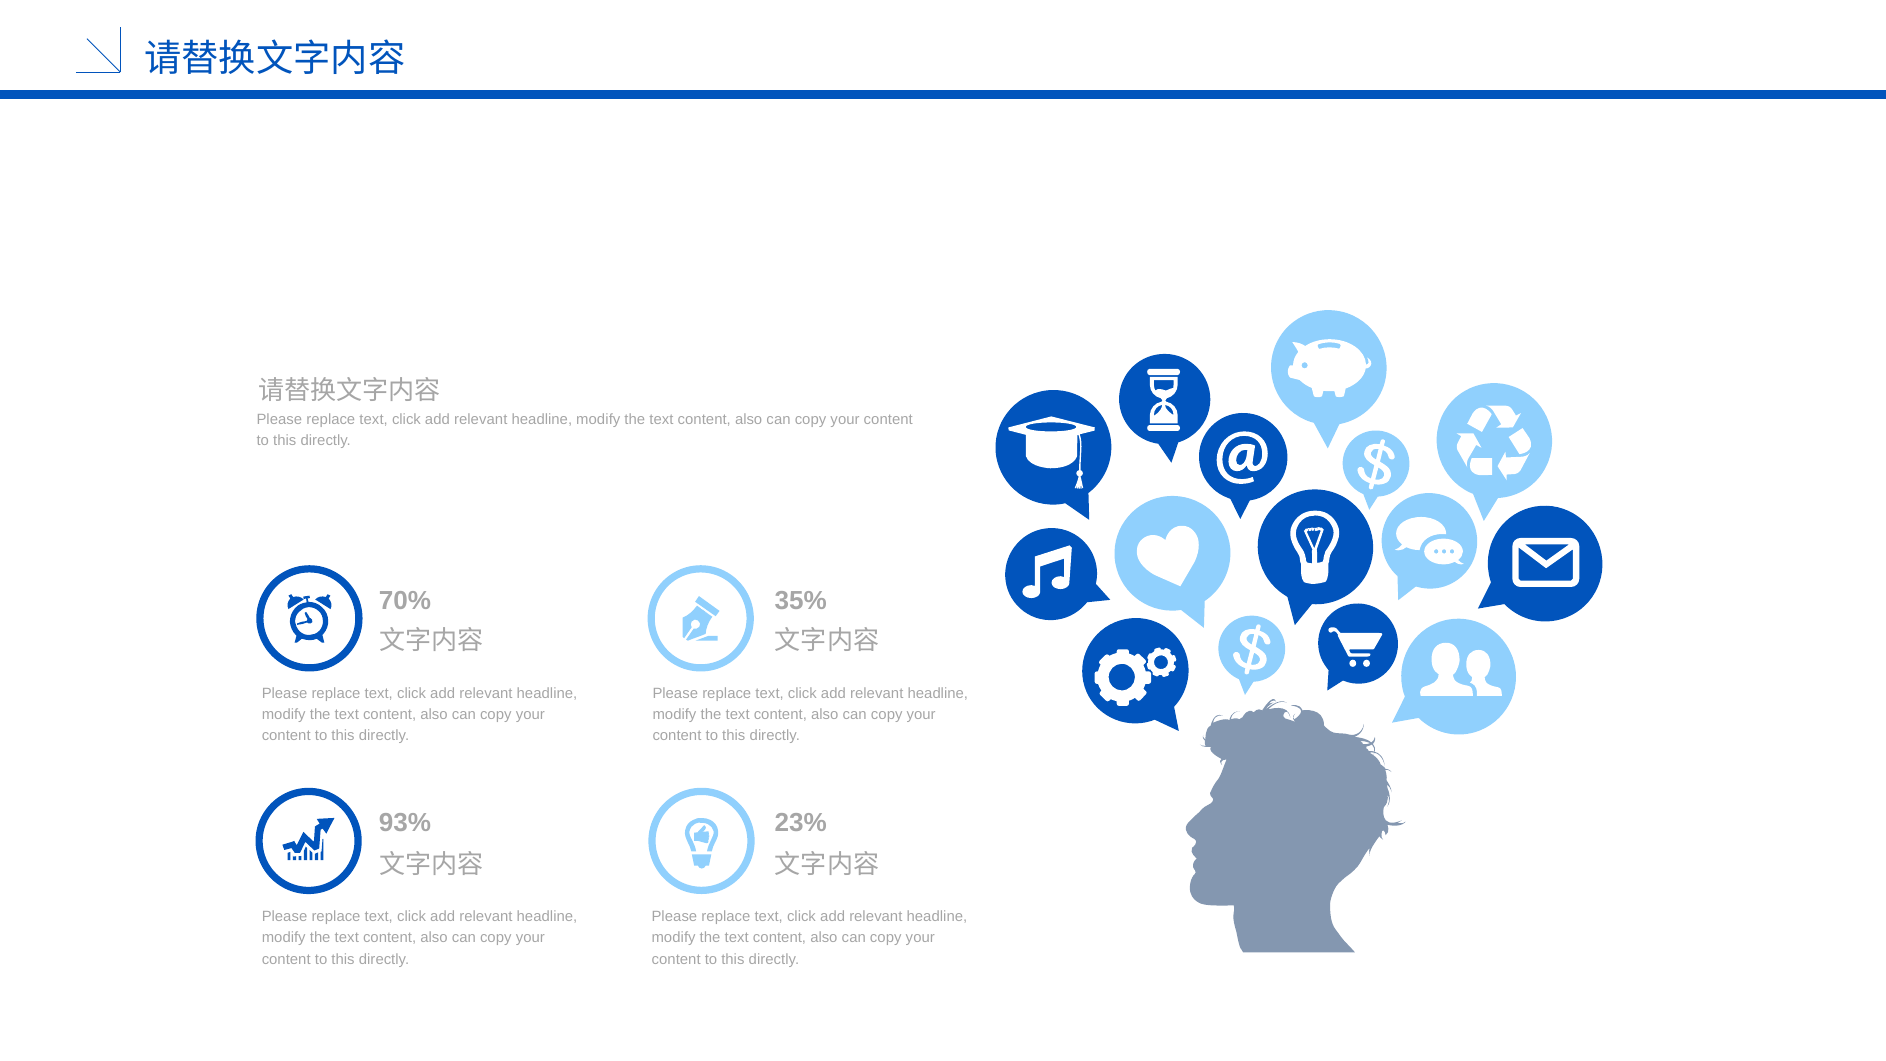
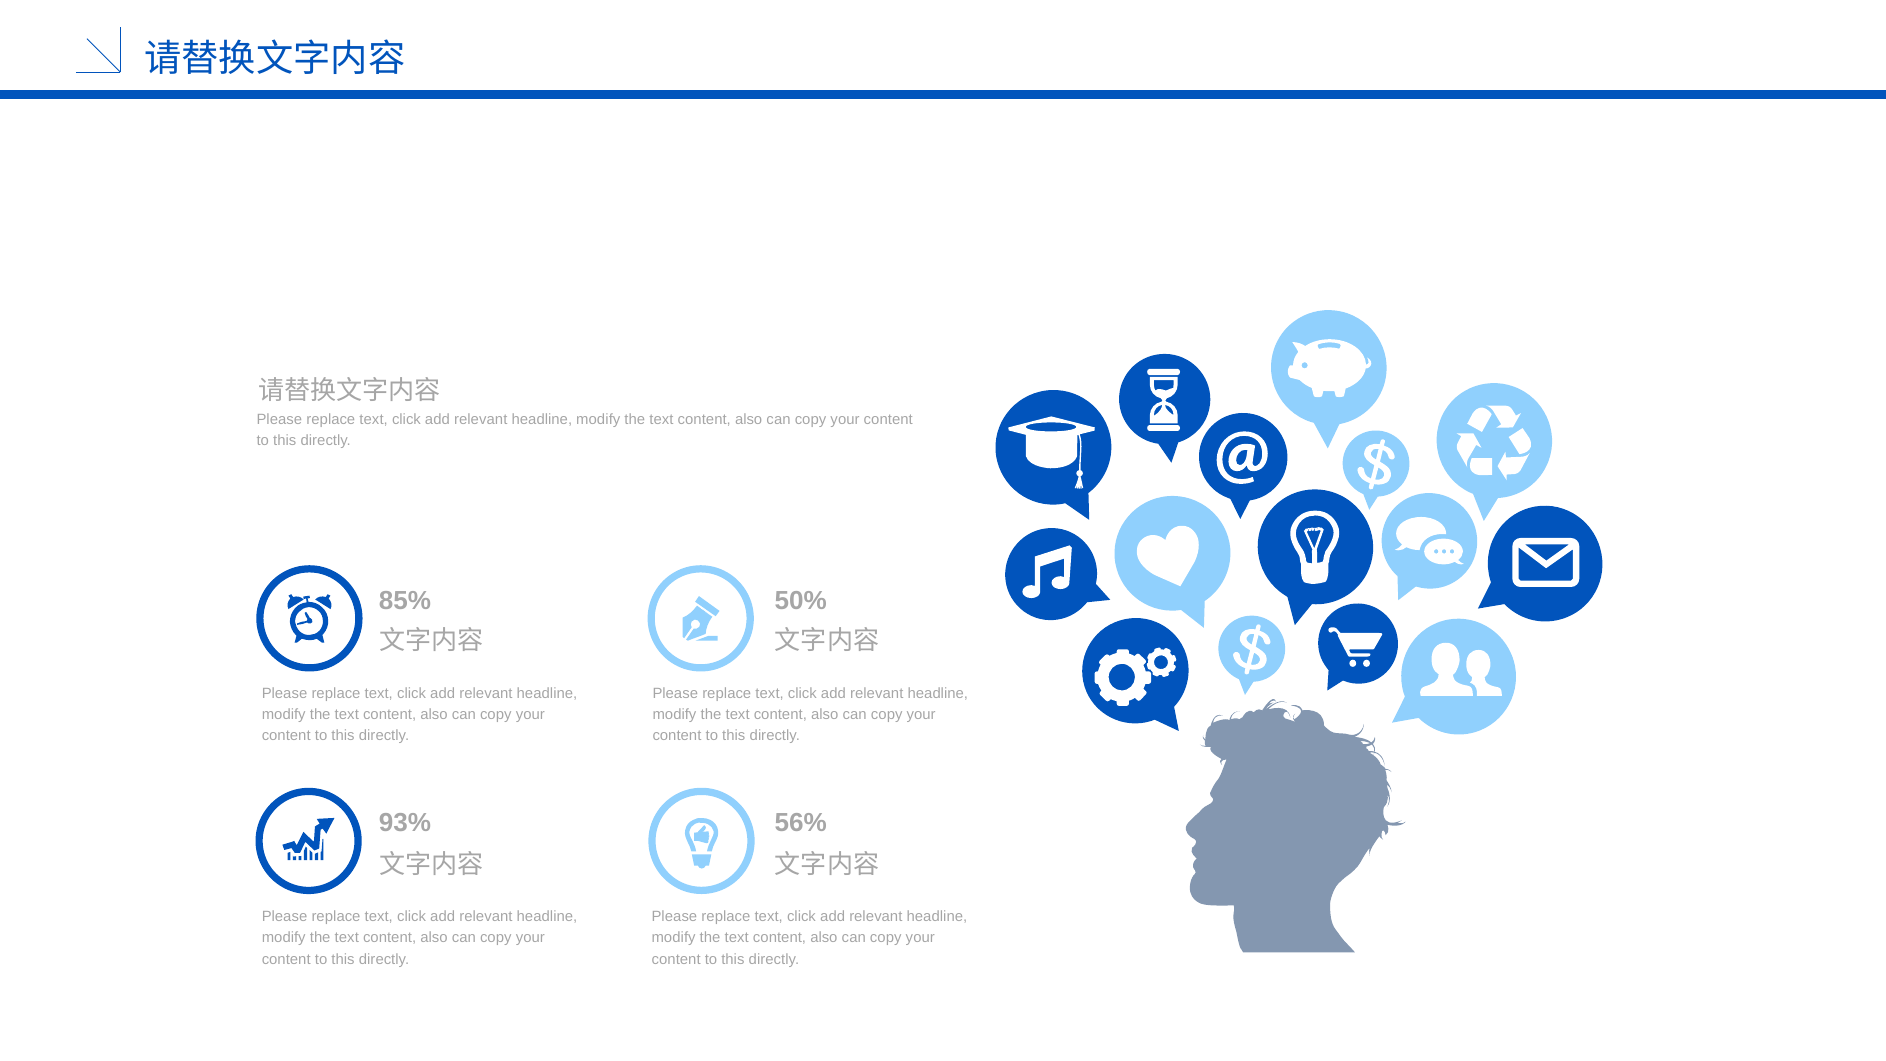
70%: 70% -> 85%
35%: 35% -> 50%
23%: 23% -> 56%
